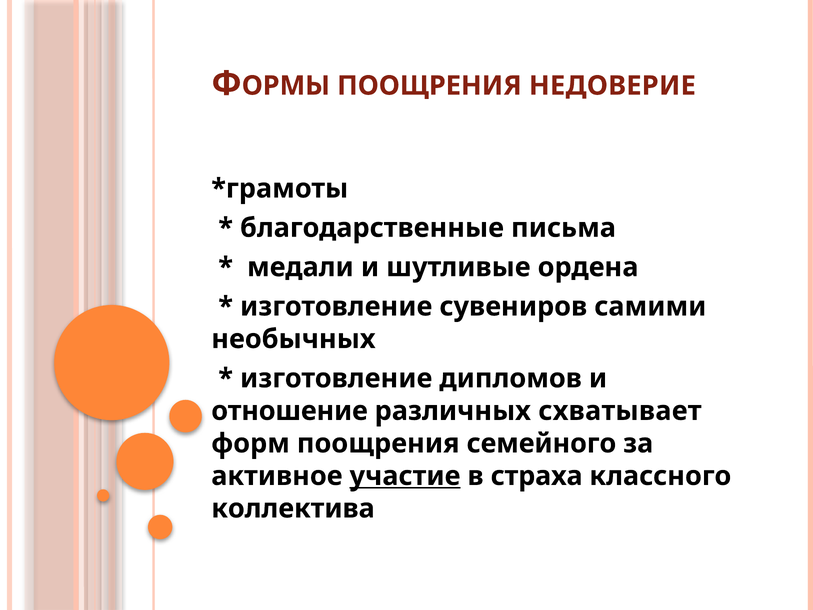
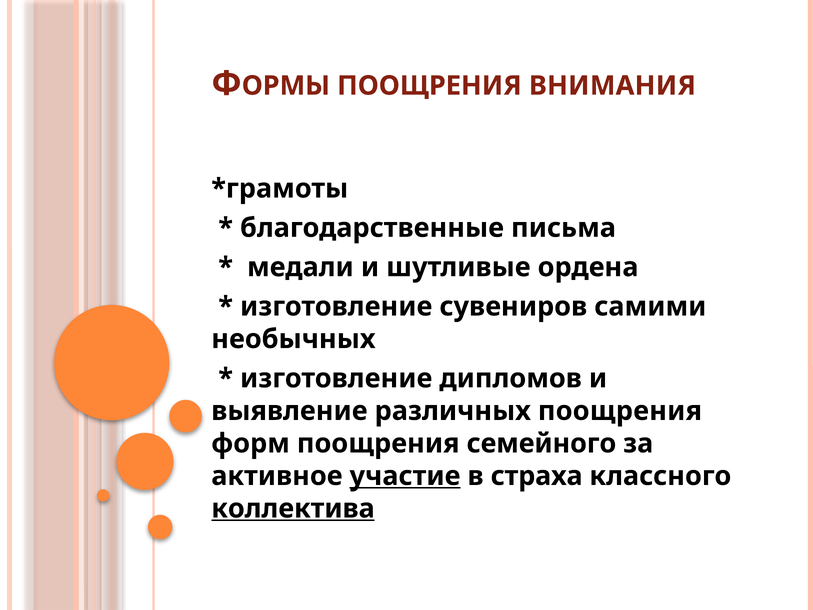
НЕДОВЕРИЕ: НЕДОВЕРИЕ -> ВНИМАНИЯ
отношение: отношение -> выявление
различных схватывает: схватывает -> поощрения
коллектива underline: none -> present
